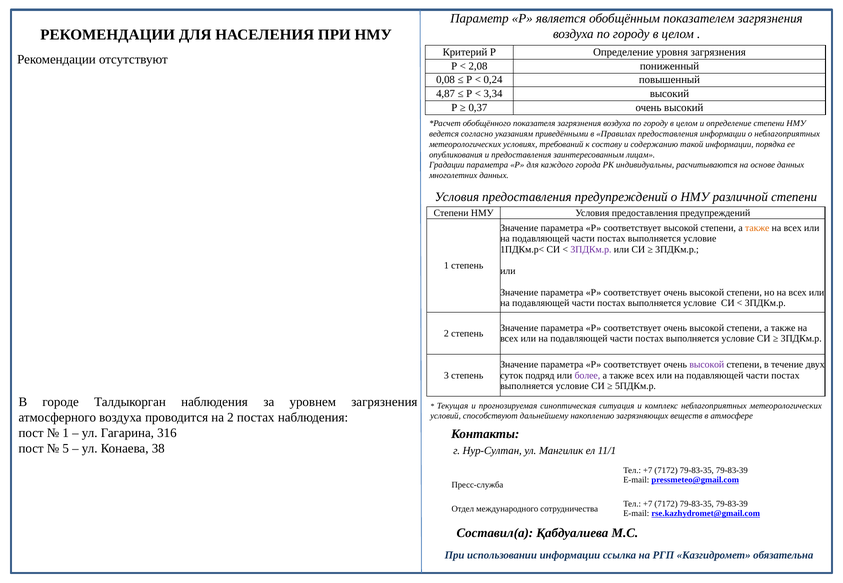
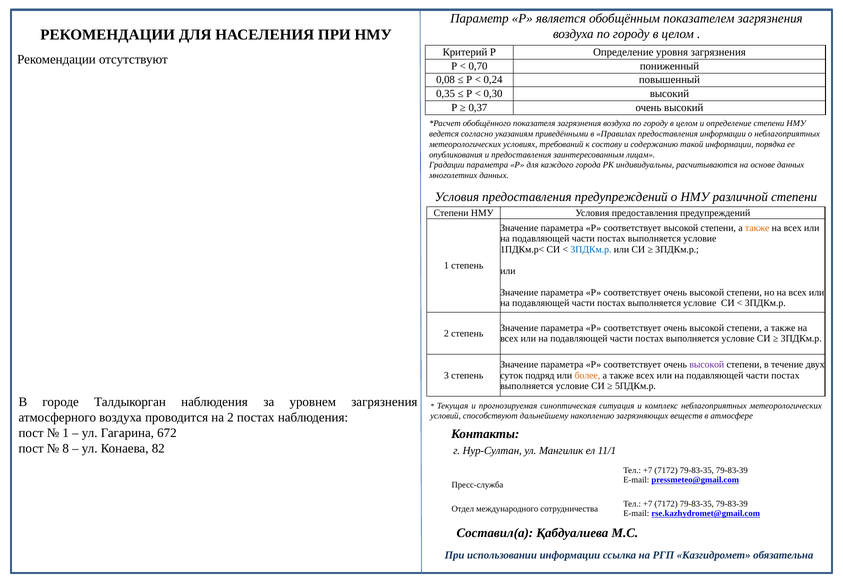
2,08: 2,08 -> 0,70
4,87: 4,87 -> 0,35
3,34: 3,34 -> 0,30
3ПДКм.р at (591, 250) colour: purple -> blue
более colour: purple -> orange
316: 316 -> 672
5: 5 -> 8
38: 38 -> 82
